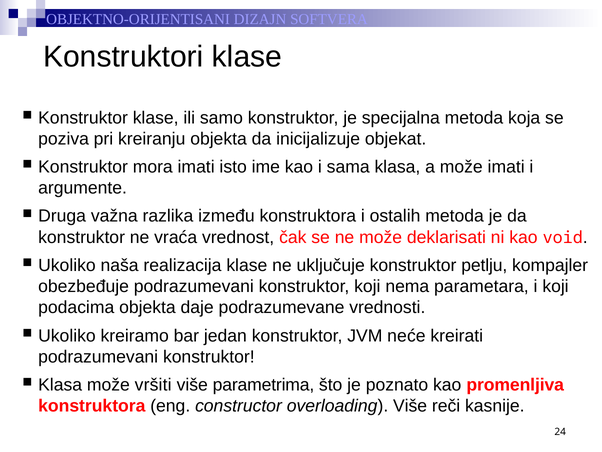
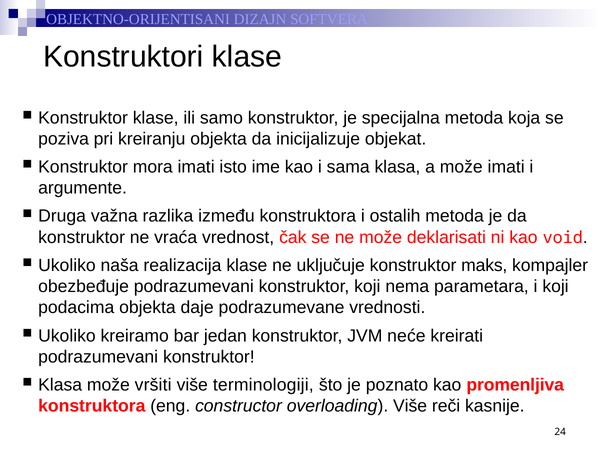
petlju: petlju -> maks
parametrima: parametrima -> terminologiji
